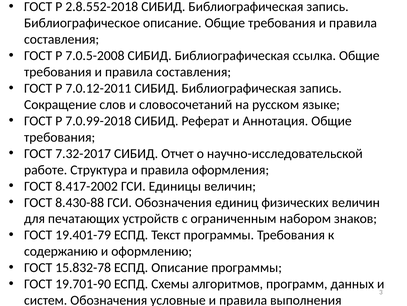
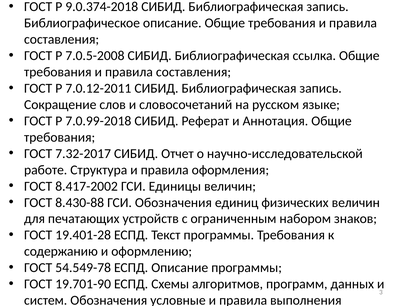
2.8.552-2018: 2.8.552-2018 -> 9.0.374-2018
19.401-79: 19.401-79 -> 19.401-28
15.832-78: 15.832-78 -> 54.549-78
